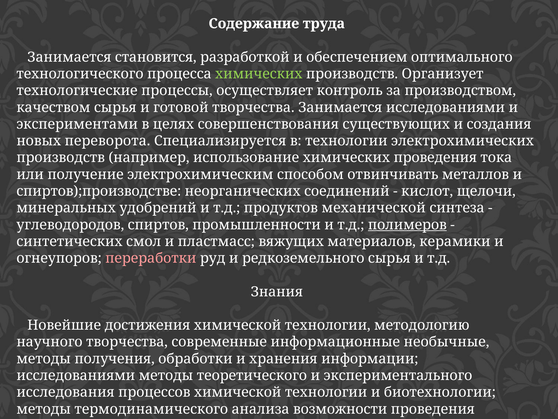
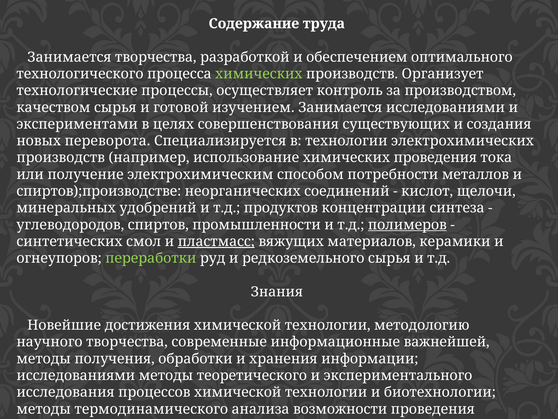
Занимается становится: становится -> творчества
готовой творчества: творчества -> изучением
отвинчивать: отвинчивать -> потребности
механической: механической -> концентрации
пластмасс underline: none -> present
переработки colour: pink -> light green
необычные: необычные -> важнейшей
